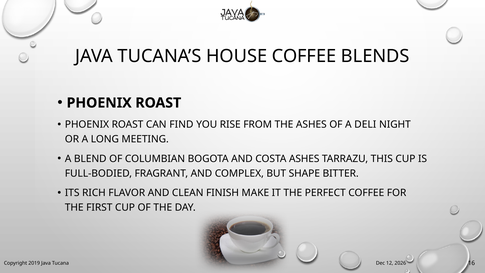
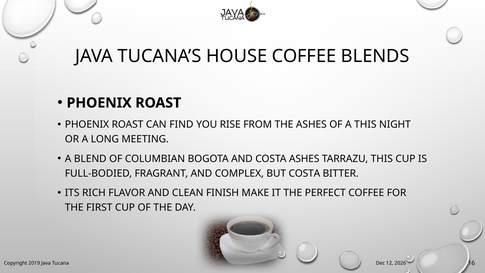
A DELI: DELI -> THIS
BUT SHAPE: SHAPE -> COSTA
